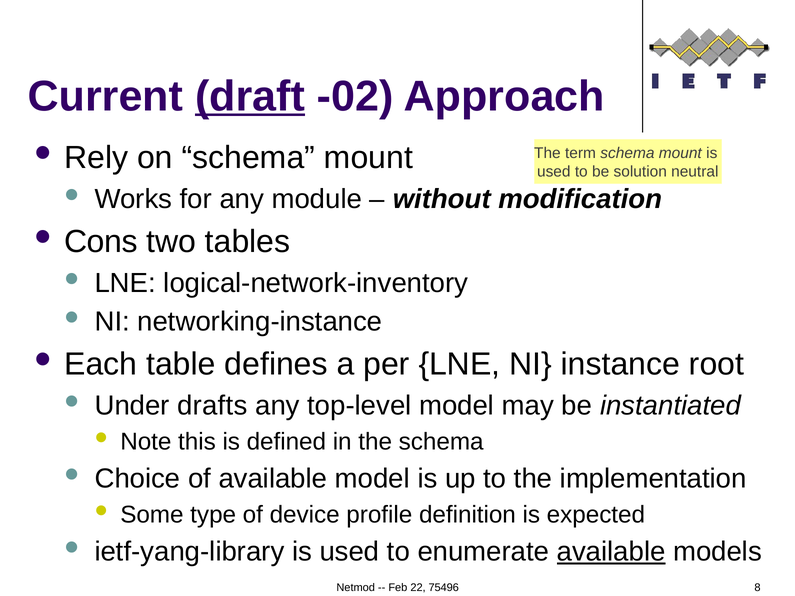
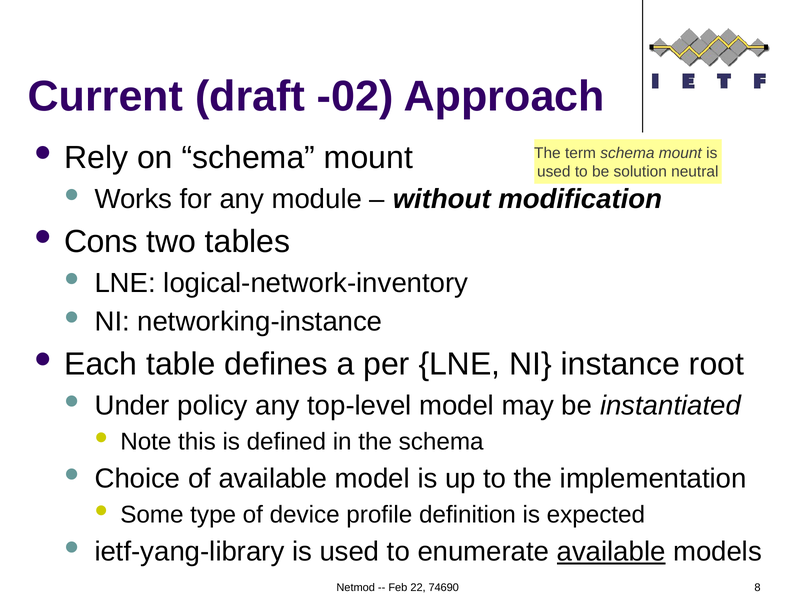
draft underline: present -> none
drafts: drafts -> policy
75496: 75496 -> 74690
